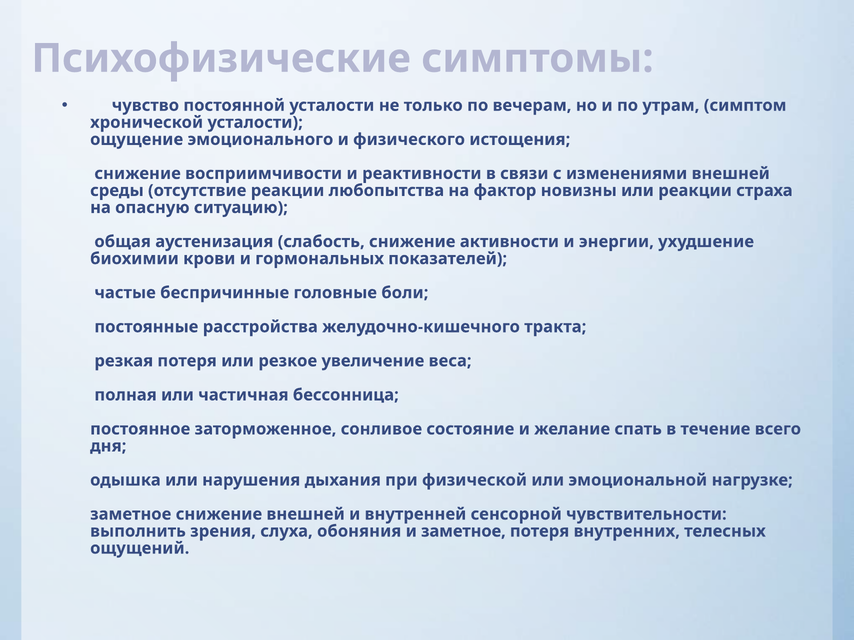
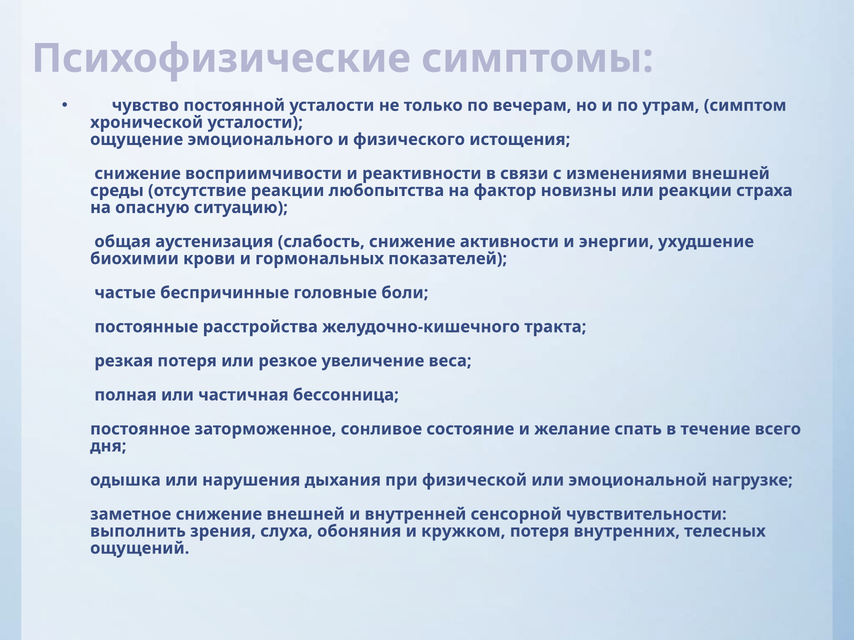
и заметное: заметное -> кружком
